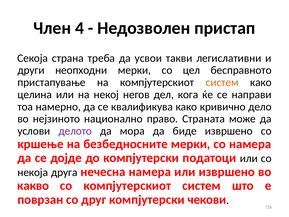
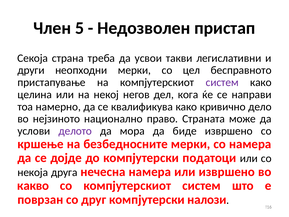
4: 4 -> 5
систем at (222, 82) colour: orange -> purple
чекови: чекови -> налози
